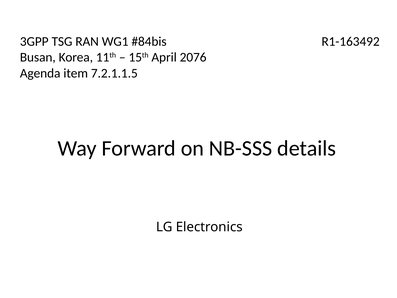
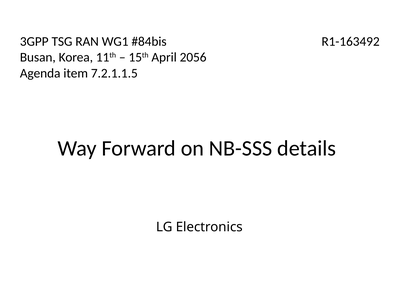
2076: 2076 -> 2056
